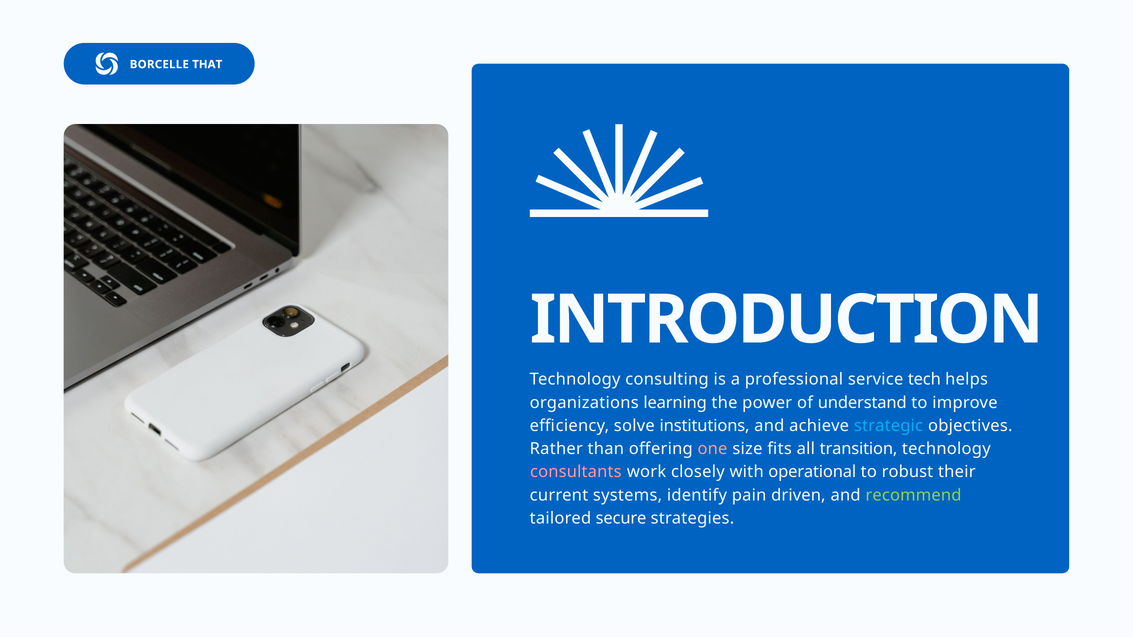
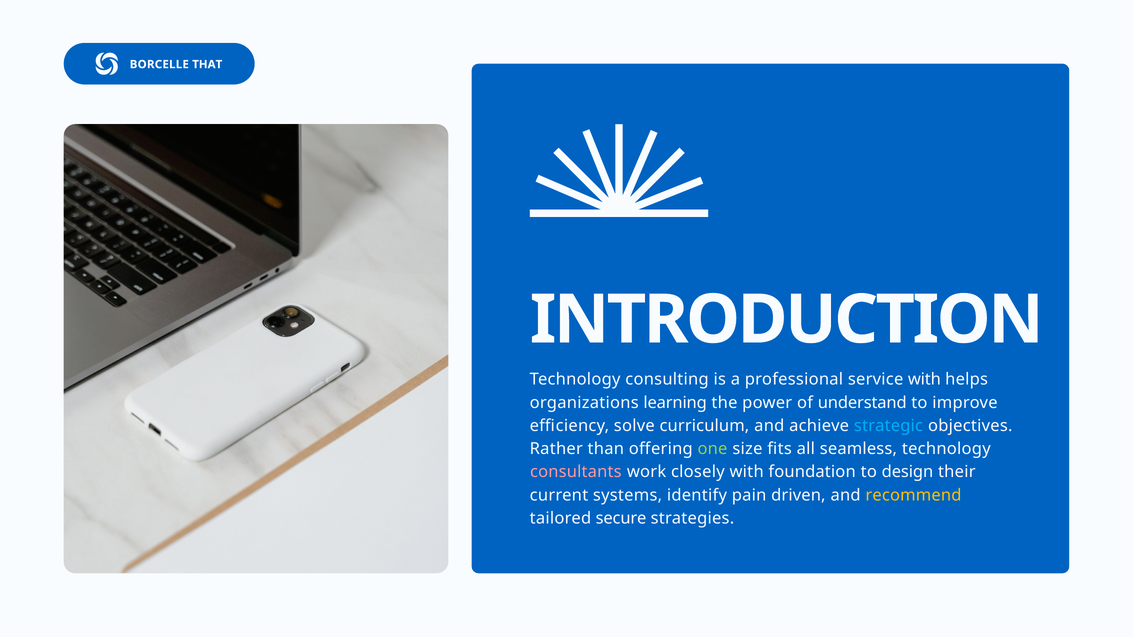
service tech: tech -> with
institutions: institutions -> curriculum
one colour: pink -> light green
transition: transition -> seamless
operational: operational -> foundation
robust: robust -> design
recommend colour: light green -> yellow
